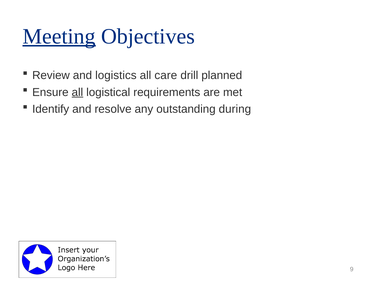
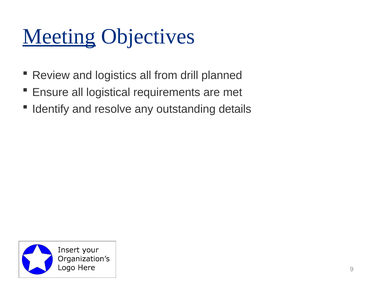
care: care -> from
all at (77, 92) underline: present -> none
during: during -> details
